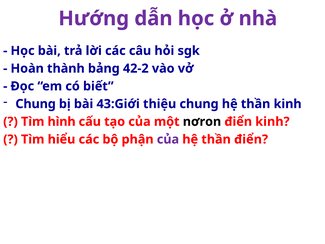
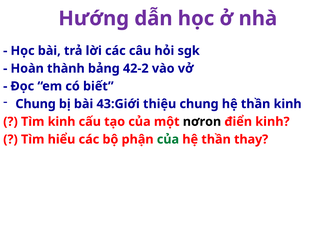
Tìm hình: hình -> kinh
của at (168, 139) colour: purple -> green
thần điển: điển -> thay
